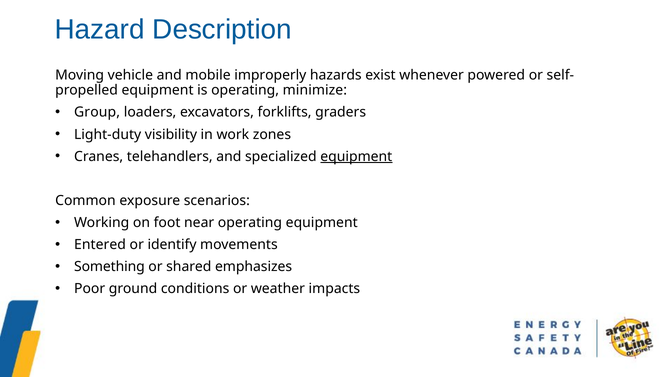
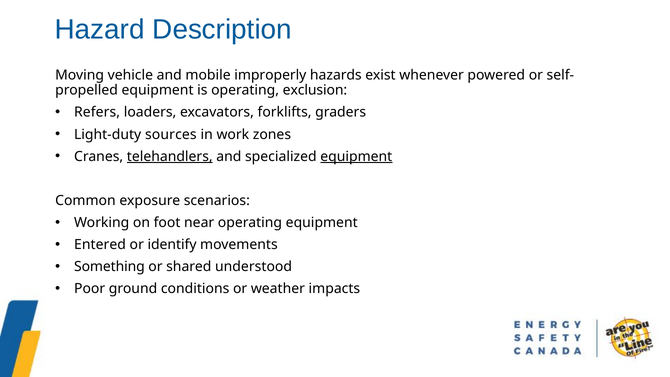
minimize: minimize -> exclusion
Group: Group -> Refers
visibility: visibility -> sources
telehandlers underline: none -> present
emphasizes: emphasizes -> understood
